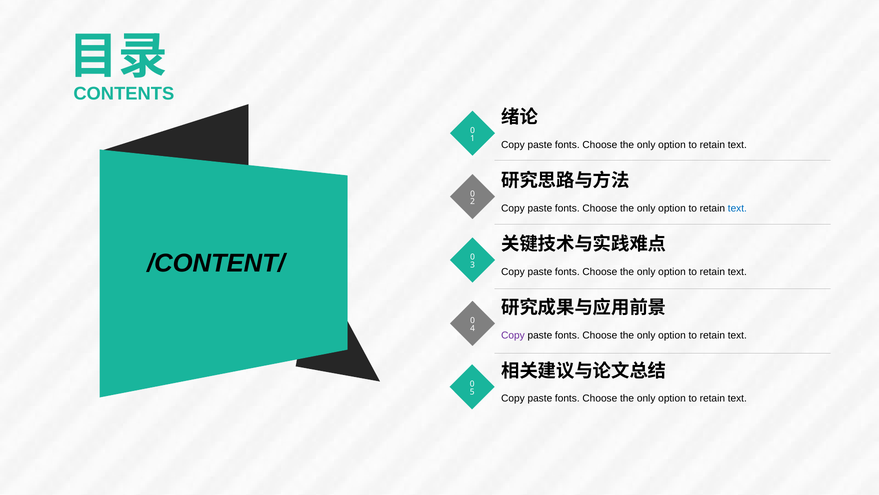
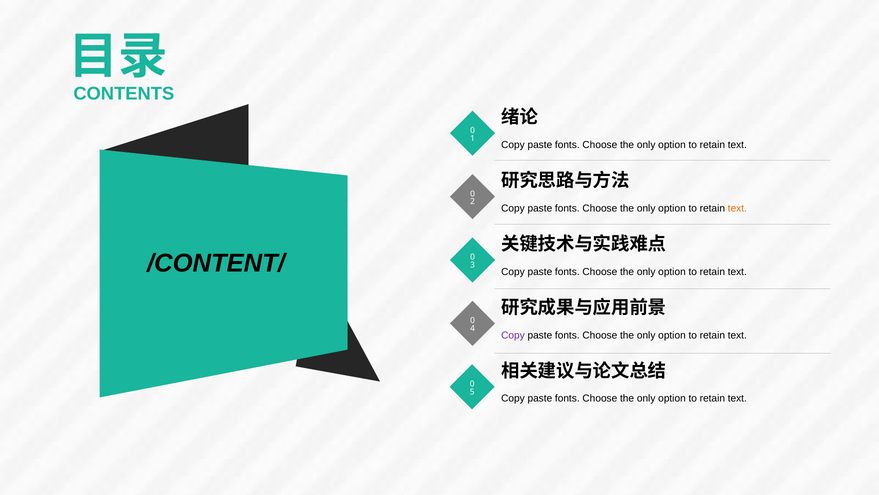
text at (737, 208) colour: blue -> orange
